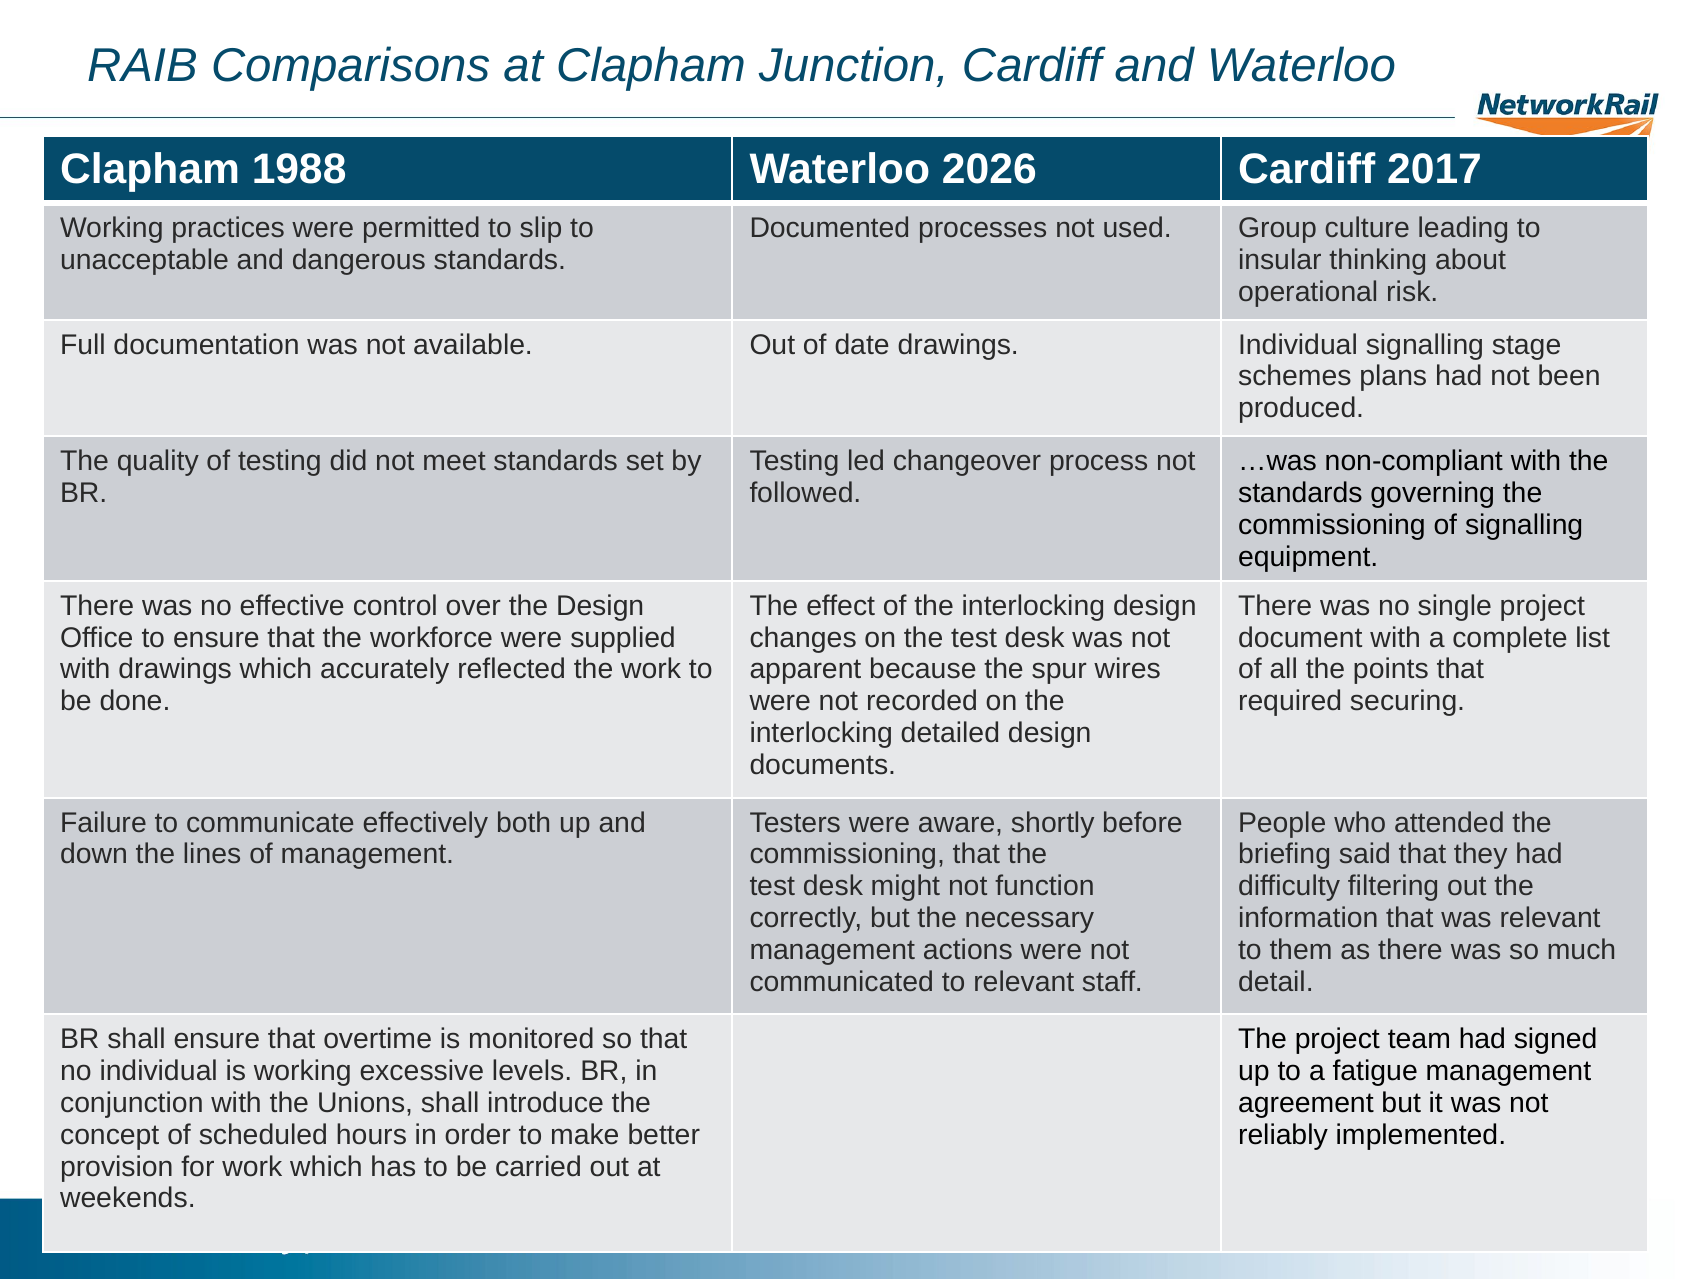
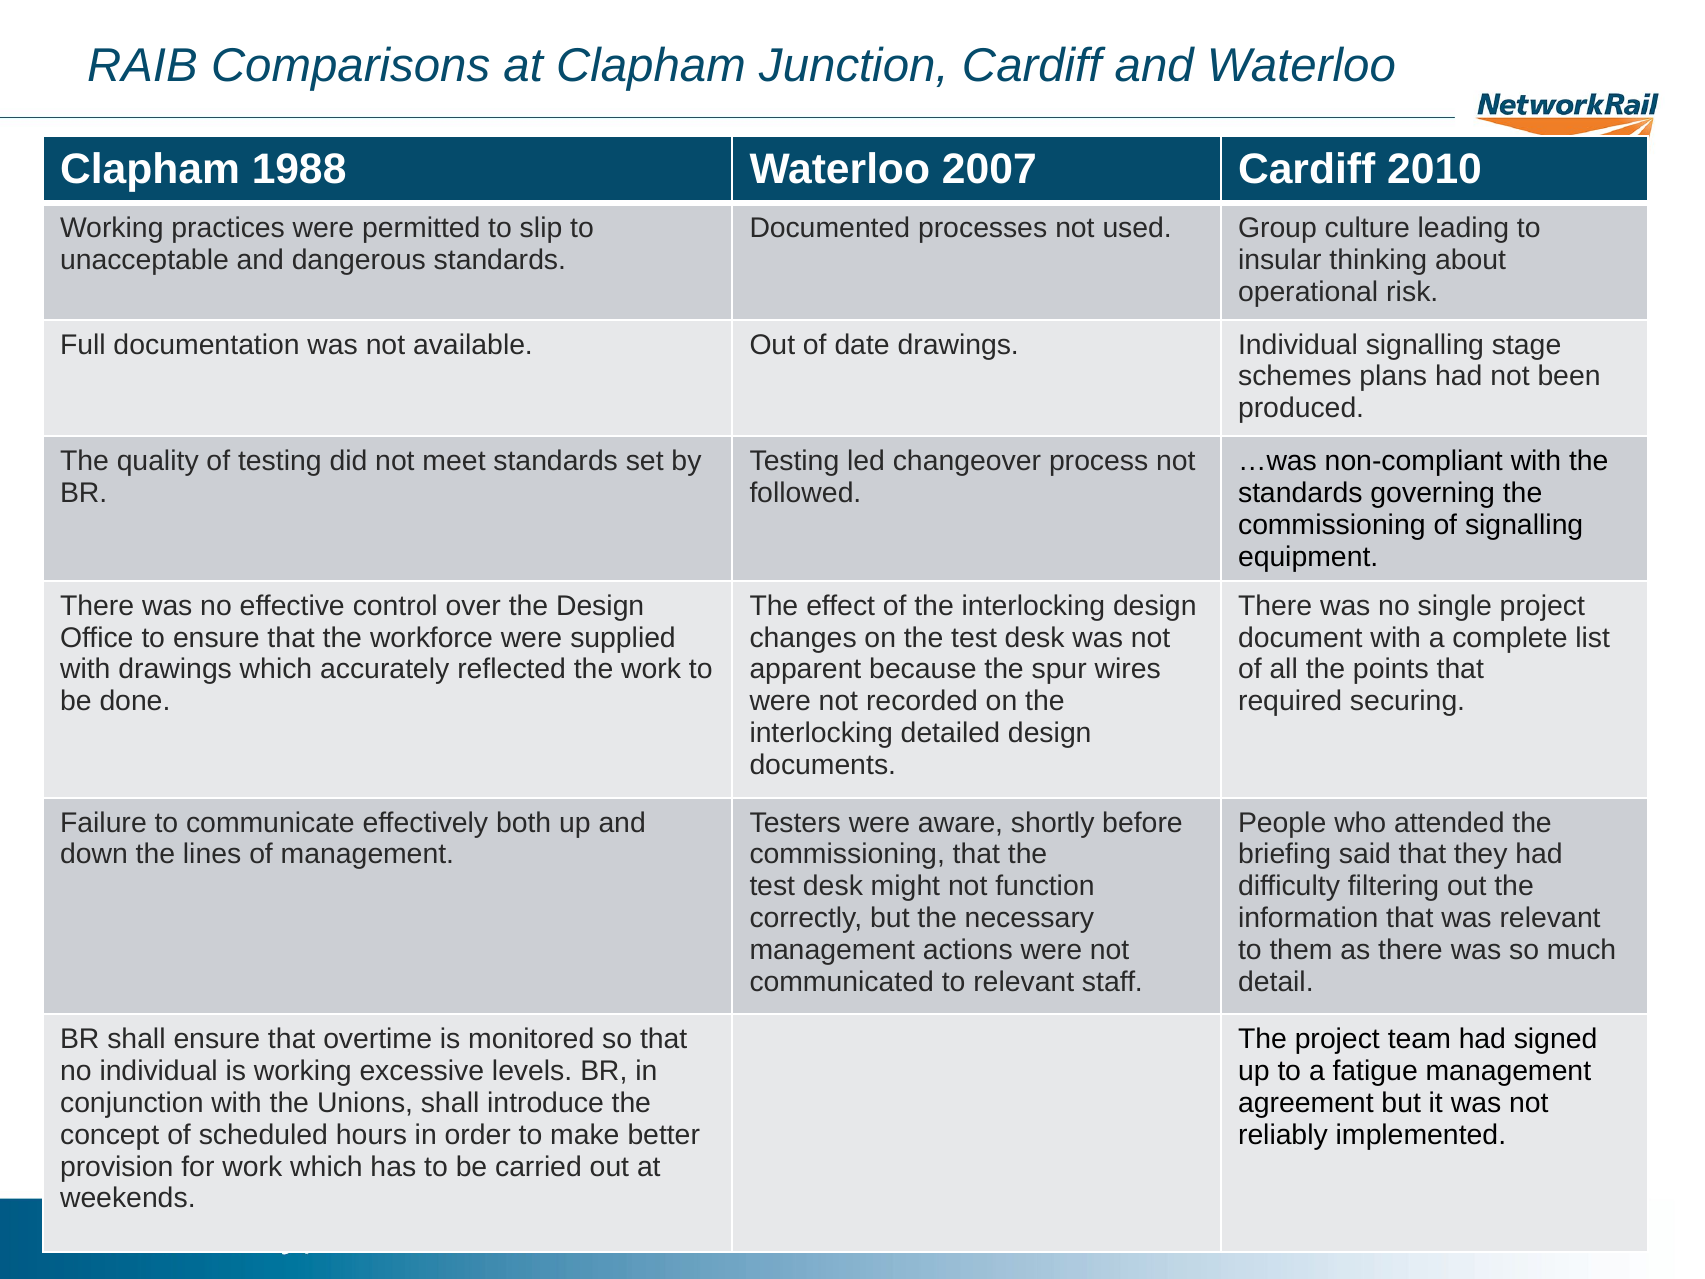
Waterloo 2026: 2026 -> 2007
2017: 2017 -> 2010
